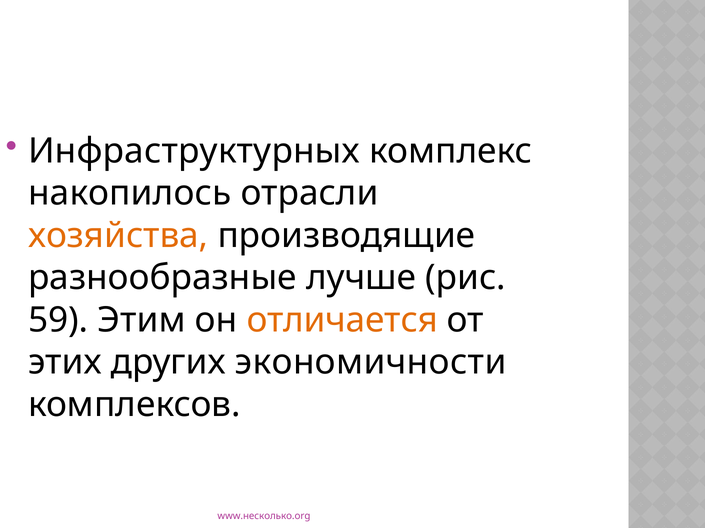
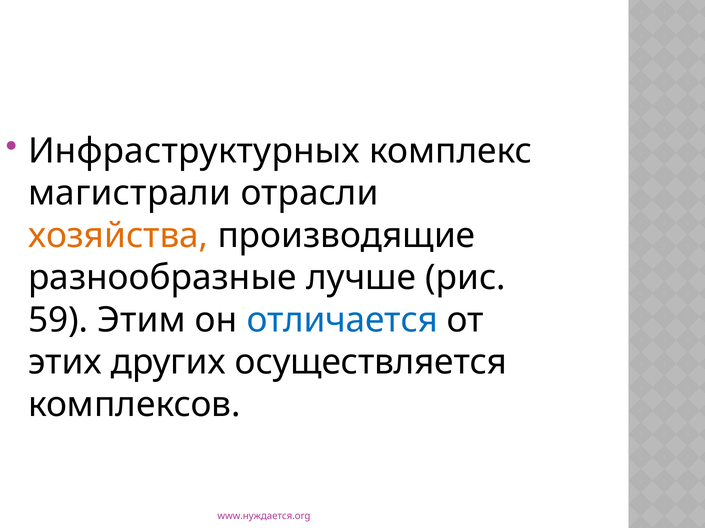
накопилось: накопилось -> магистрали
отличается colour: orange -> blue
экономичности: экономичности -> осуществляется
www.несколько.org: www.несколько.org -> www.нуждается.org
